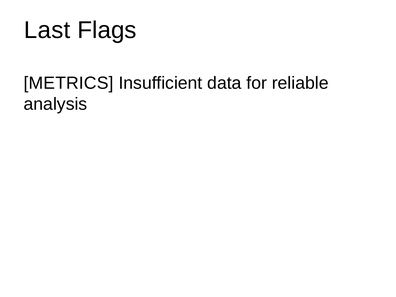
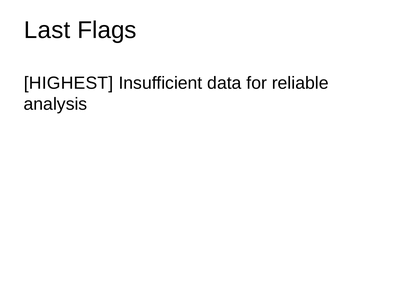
METRICS: METRICS -> HIGHEST
